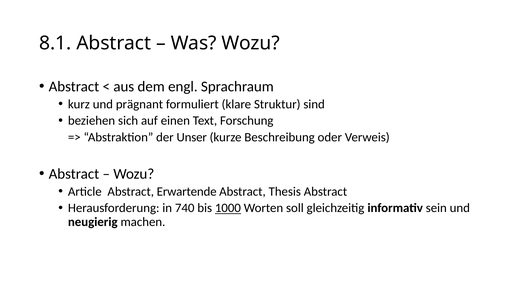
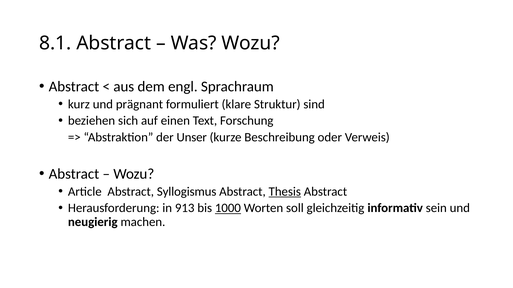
Erwartende: Erwartende -> Syllogismus
Thesis underline: none -> present
740: 740 -> 913
